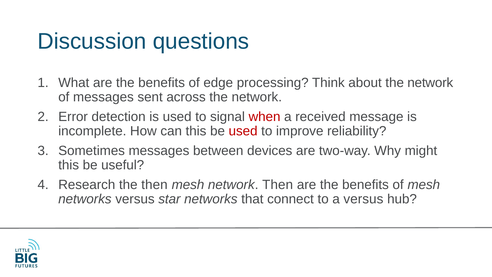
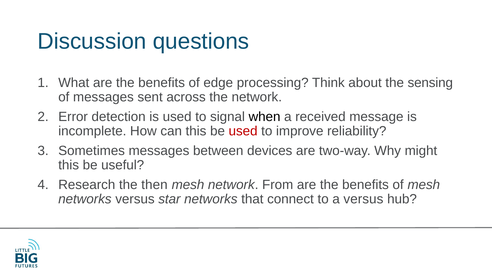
about the network: network -> sensing
when colour: red -> black
network Then: Then -> From
